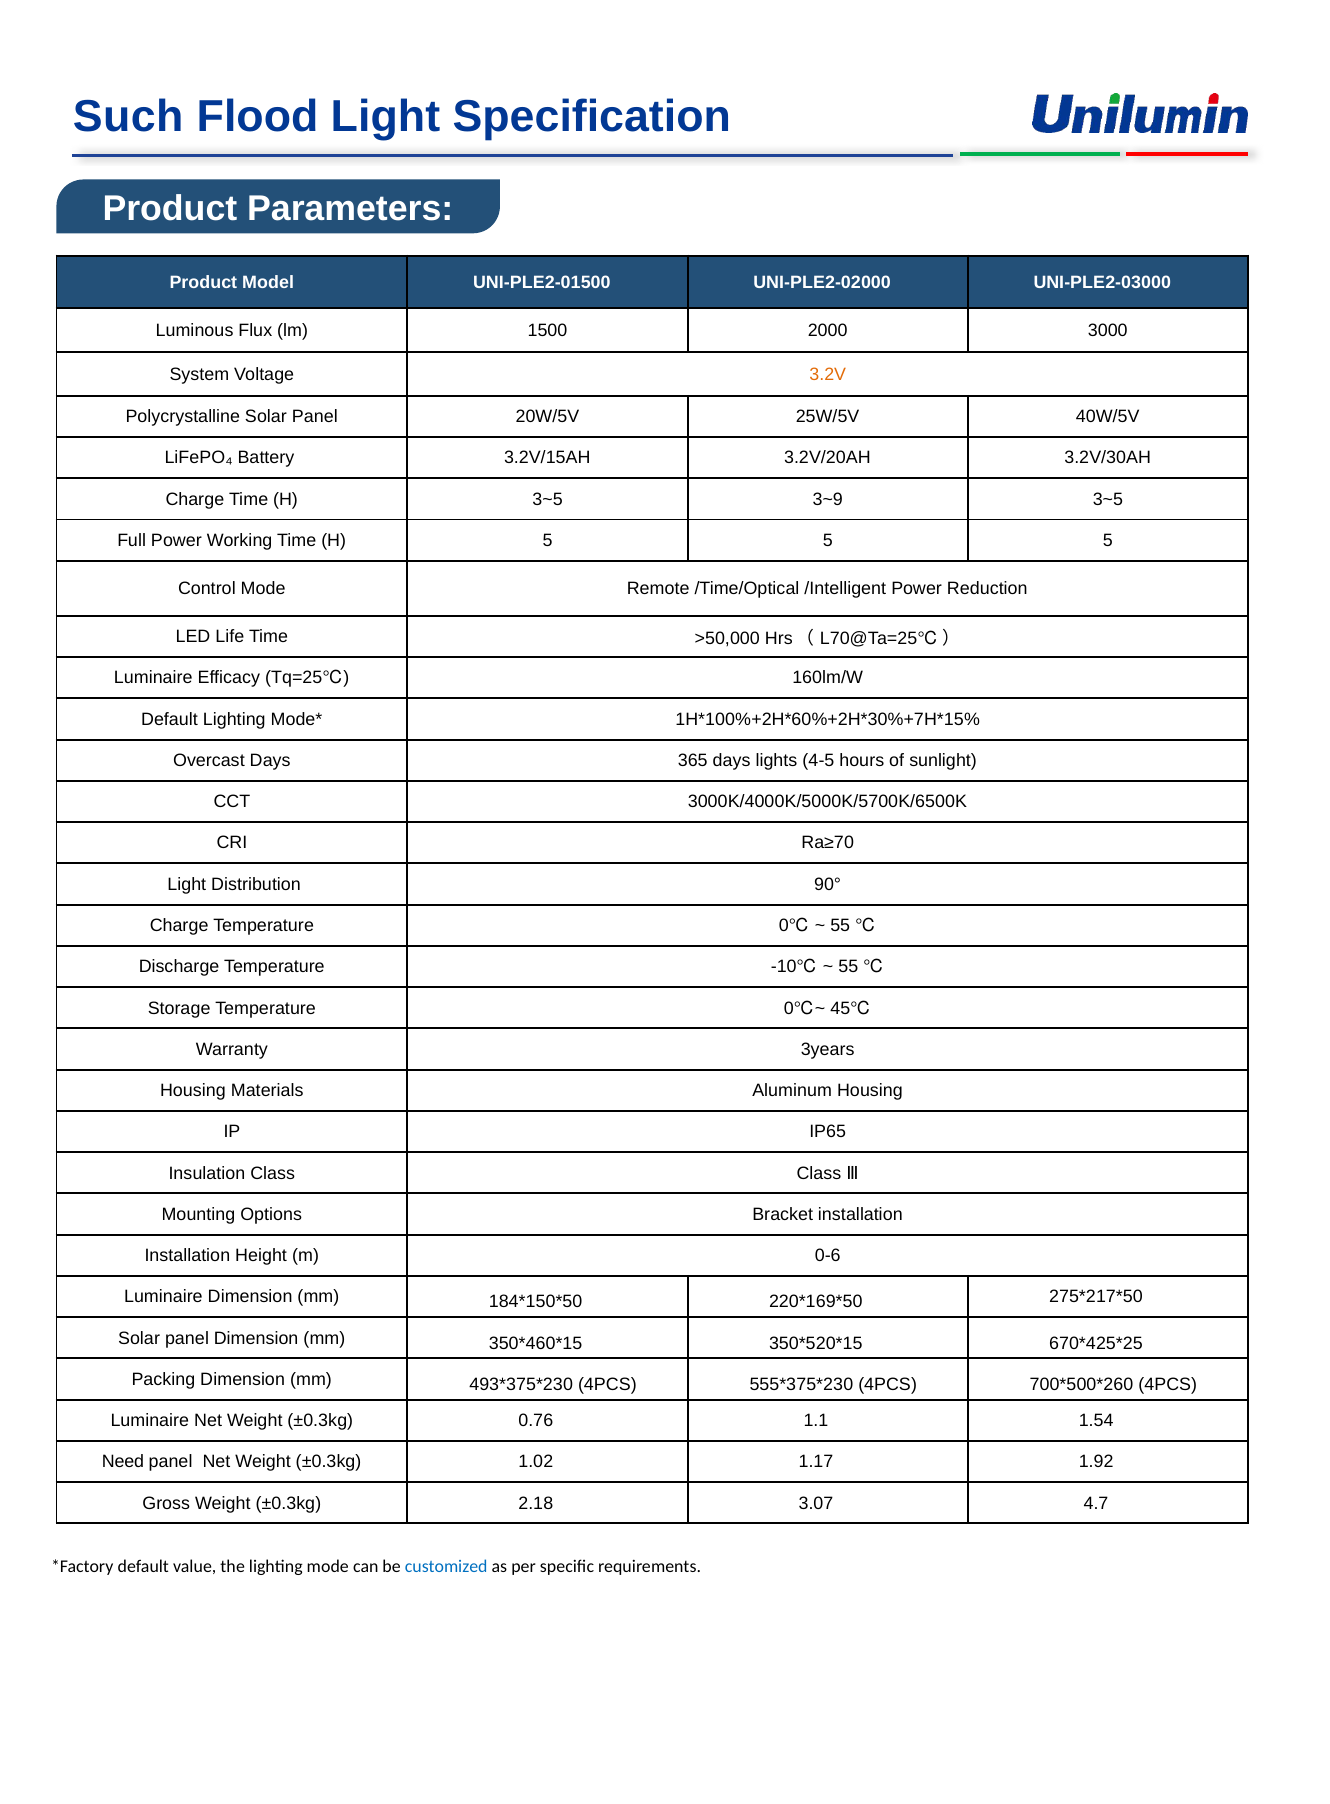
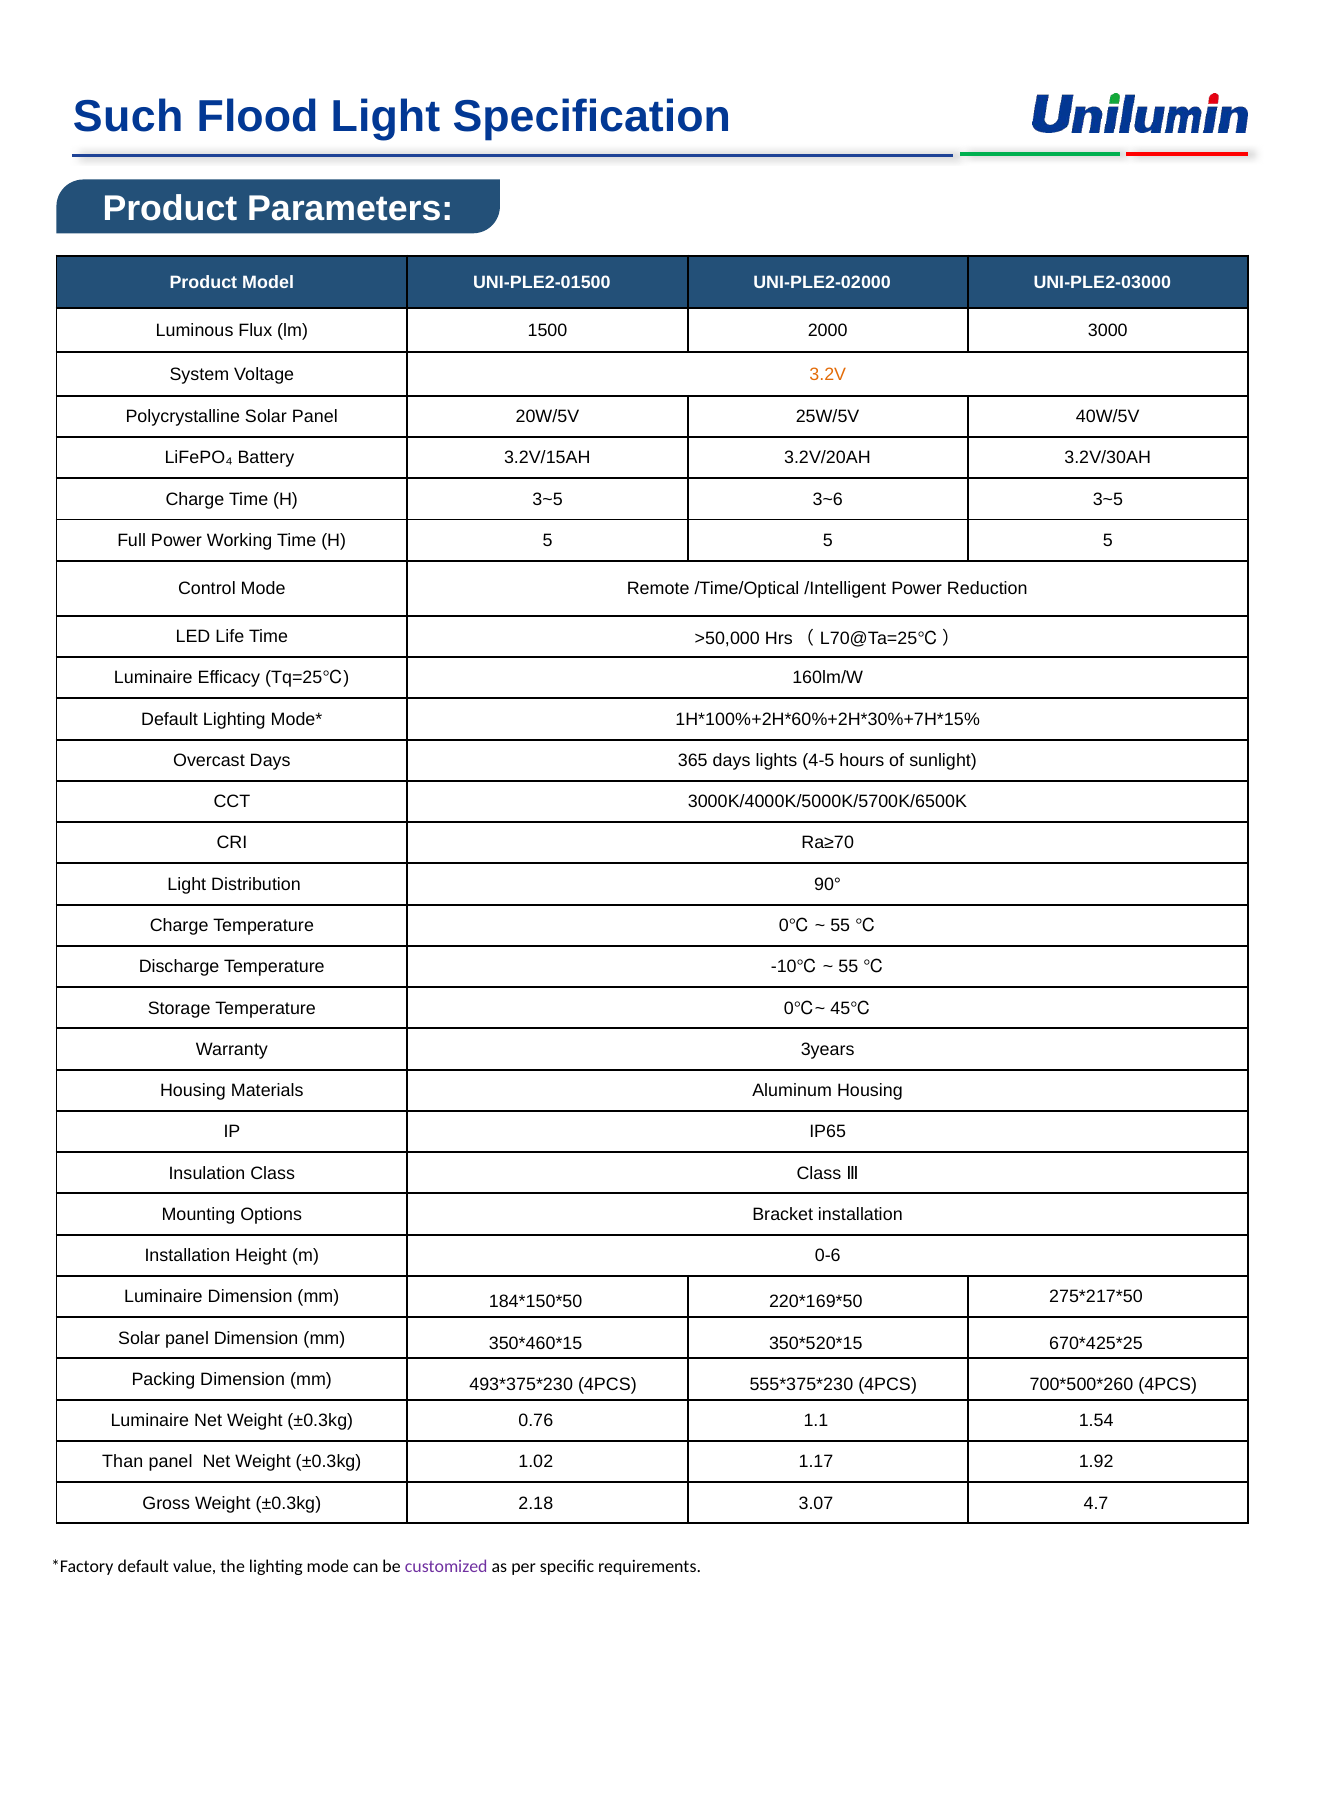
3~9: 3~9 -> 3~6
Need: Need -> Than
customized colour: blue -> purple
